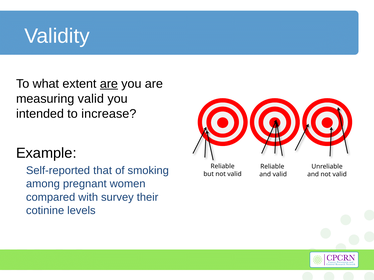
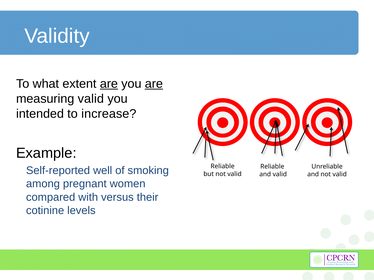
are at (154, 84) underline: none -> present
that: that -> well
survey: survey -> versus
